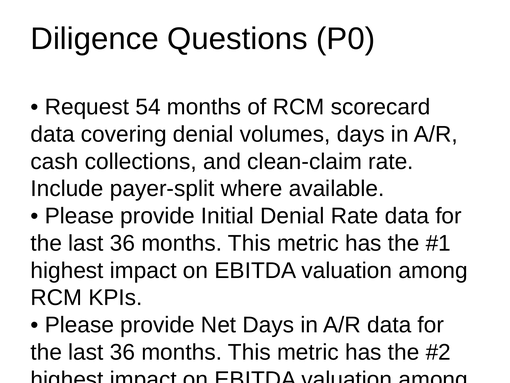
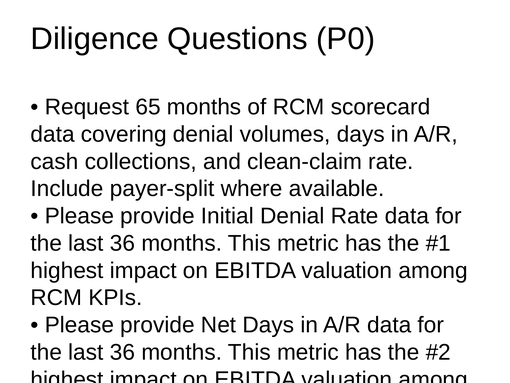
54: 54 -> 65
